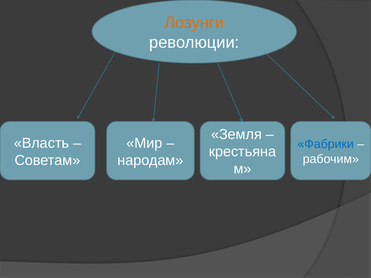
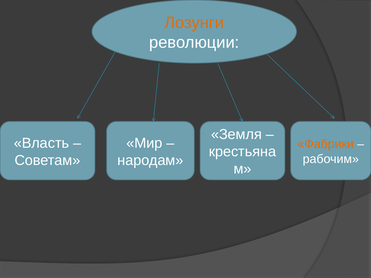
Фабрики colour: blue -> orange
